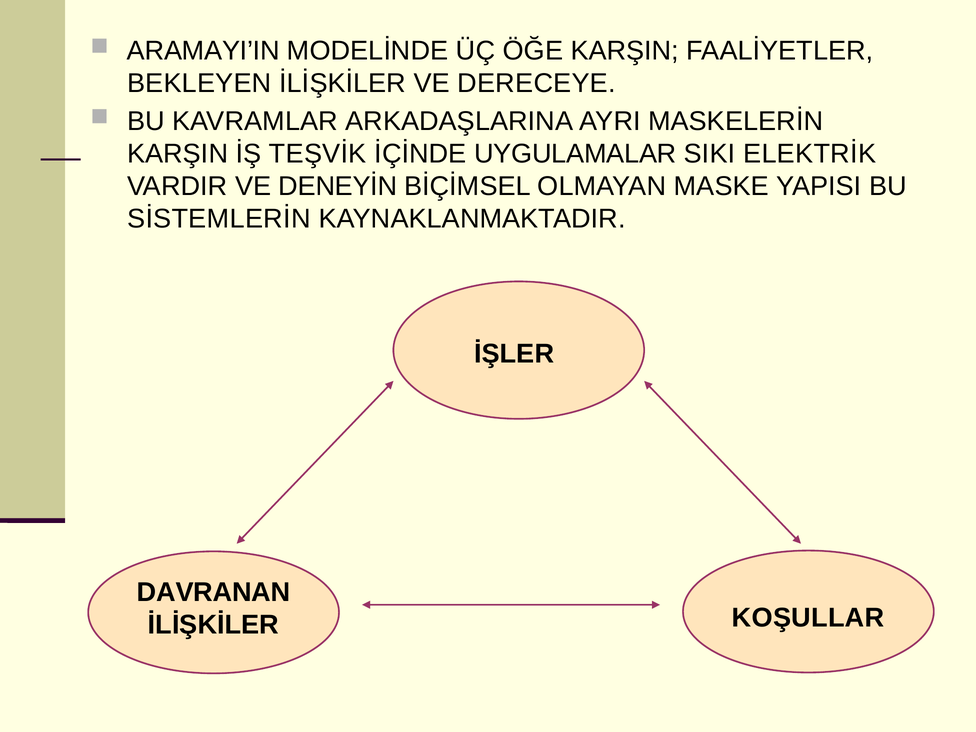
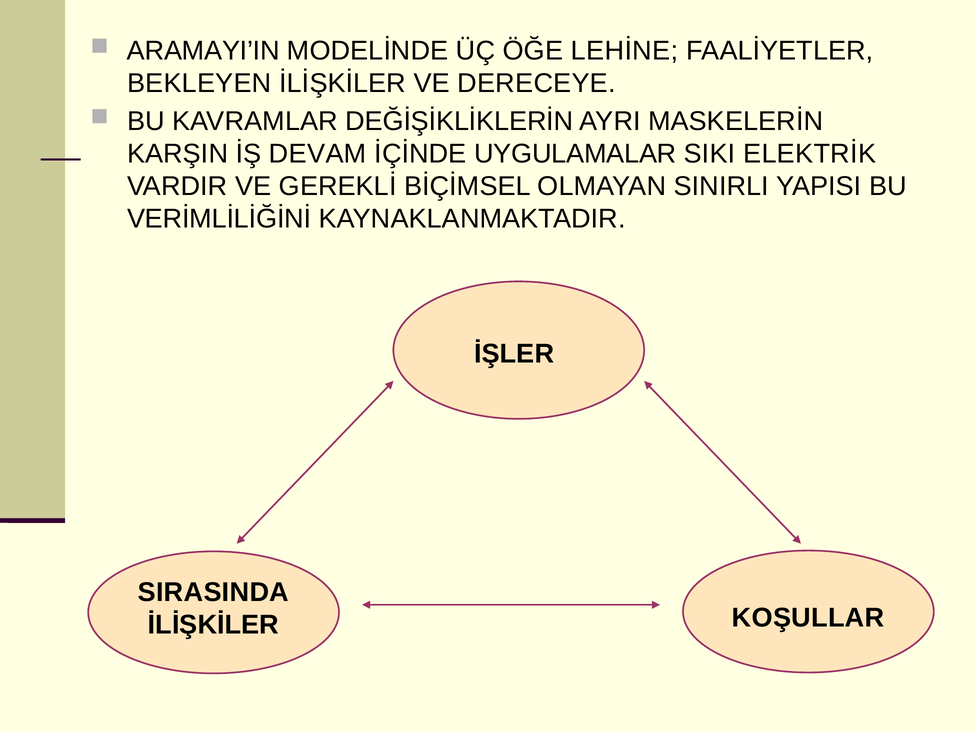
ÖĞE KARŞIN: KARŞIN -> LEHİNE
ARKADAŞLARINA: ARKADAŞLARINA -> DEĞİŞİKLİKLERİN
TEŞVİK: TEŞVİK -> DEVAM
DENEYİN: DENEYİN -> GEREKLİ
MASKE: MASKE -> SINIRLI
SİSTEMLERİN: SİSTEMLERİN -> VERİMLİLİĞİNİ
DAVRANAN: DAVRANAN -> SIRASINDA
